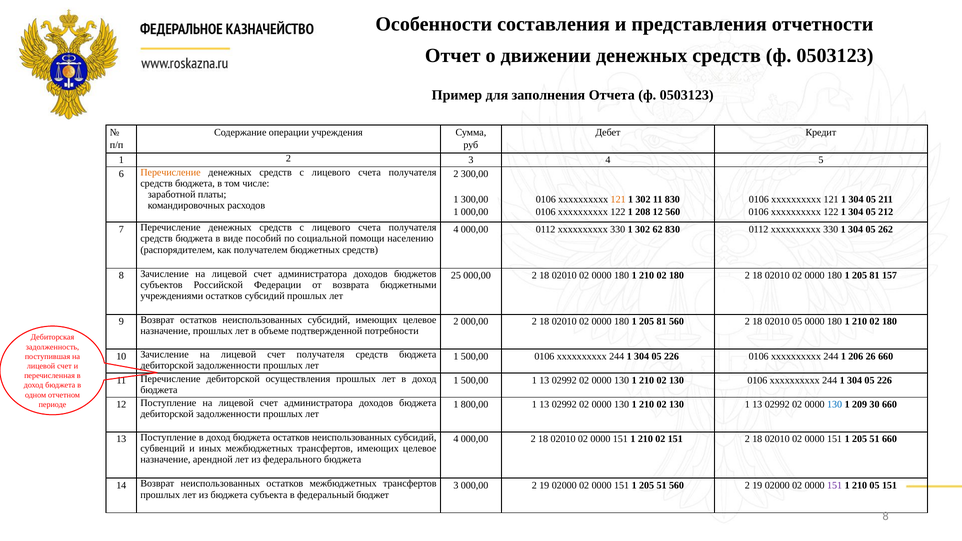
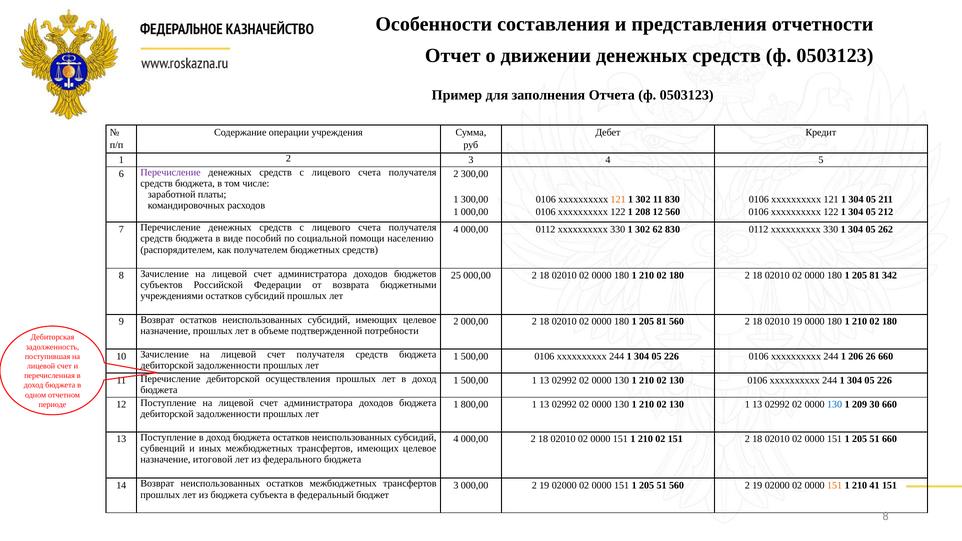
Перечисление at (170, 172) colour: orange -> purple
157: 157 -> 342
02010 05: 05 -> 19
арендной: арендной -> итоговой
151 at (835, 485) colour: purple -> orange
210 05: 05 -> 41
